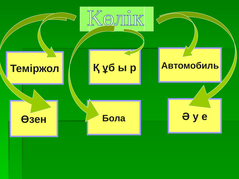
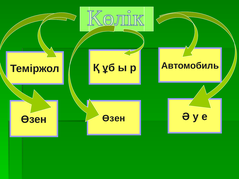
Өзен Бола: Бола -> Өзен
